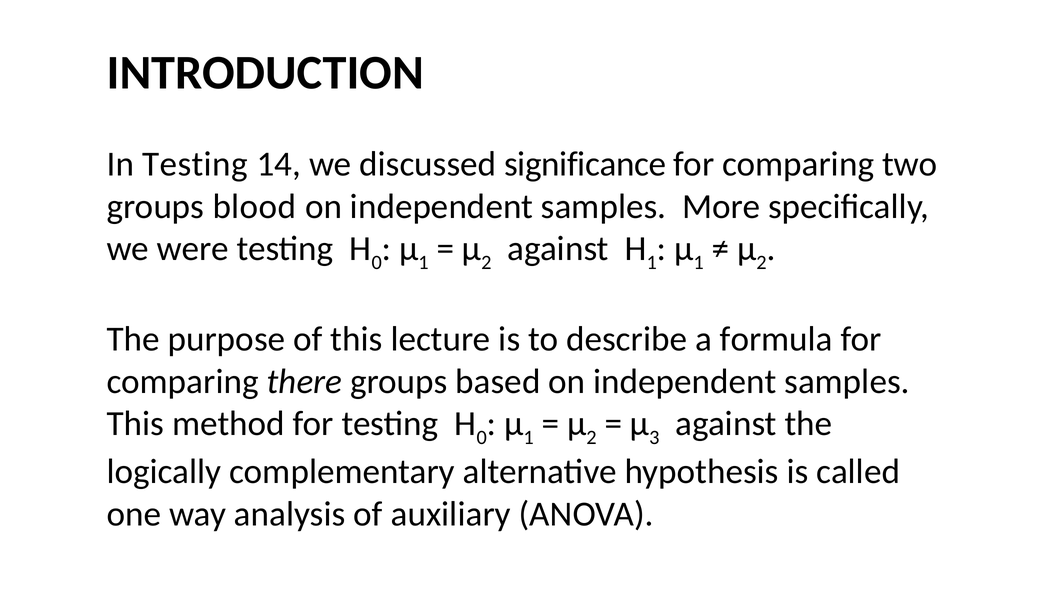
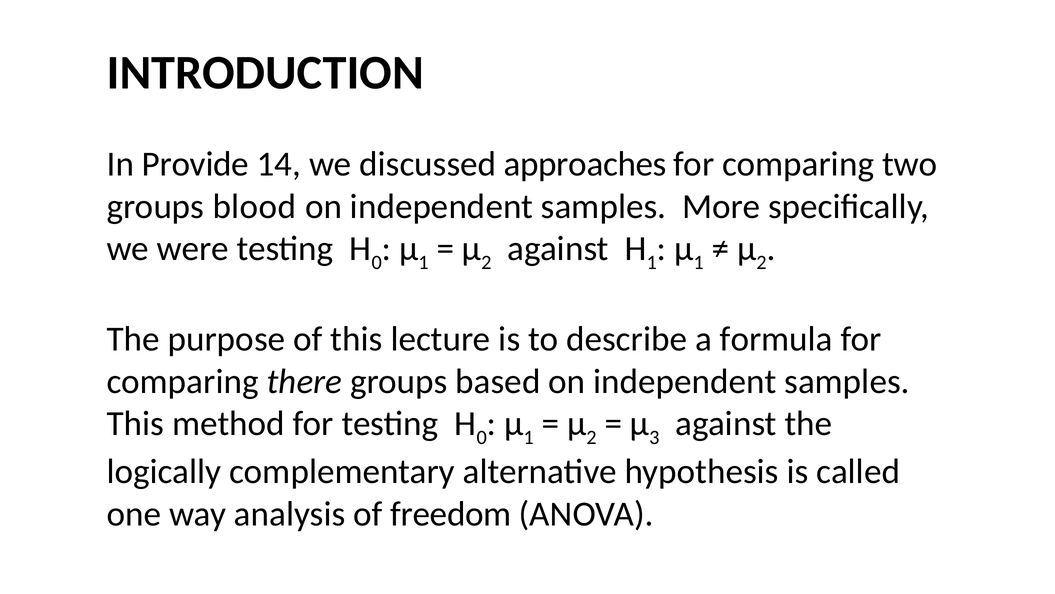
In Testing: Testing -> Provide
significance: significance -> approaches
auxiliary: auxiliary -> freedom
